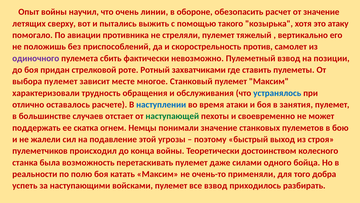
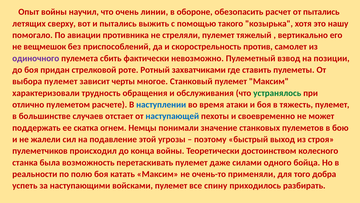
от значение: значение -> пытались
атаку: атаку -> нашу
положишь: положишь -> вещмешок
месте: месте -> черты
устранялось colour: blue -> green
оставалось: оставалось -> пулеметом
занятия: занятия -> тяжесть
наступающей colour: green -> blue
все взвод: взвод -> спину
